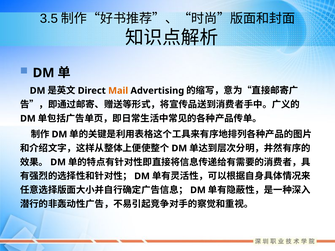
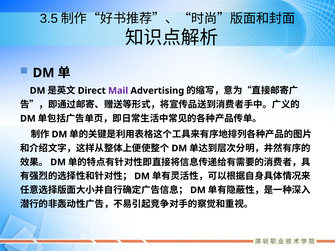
Mail colour: orange -> purple
